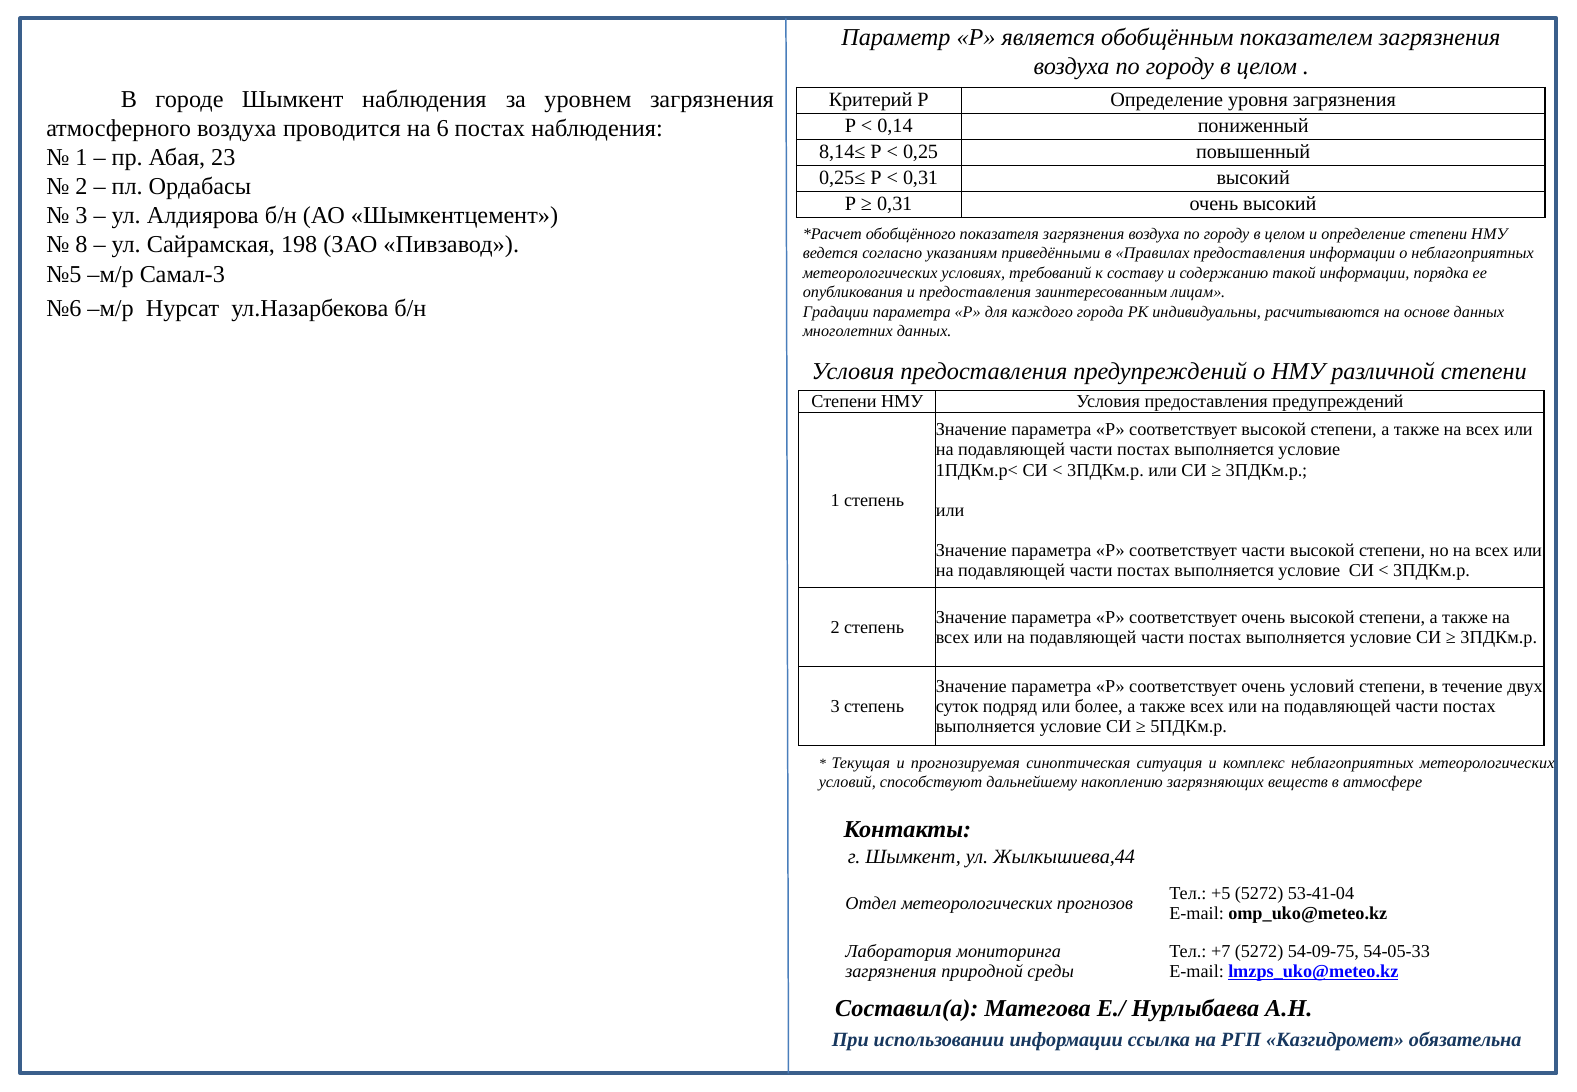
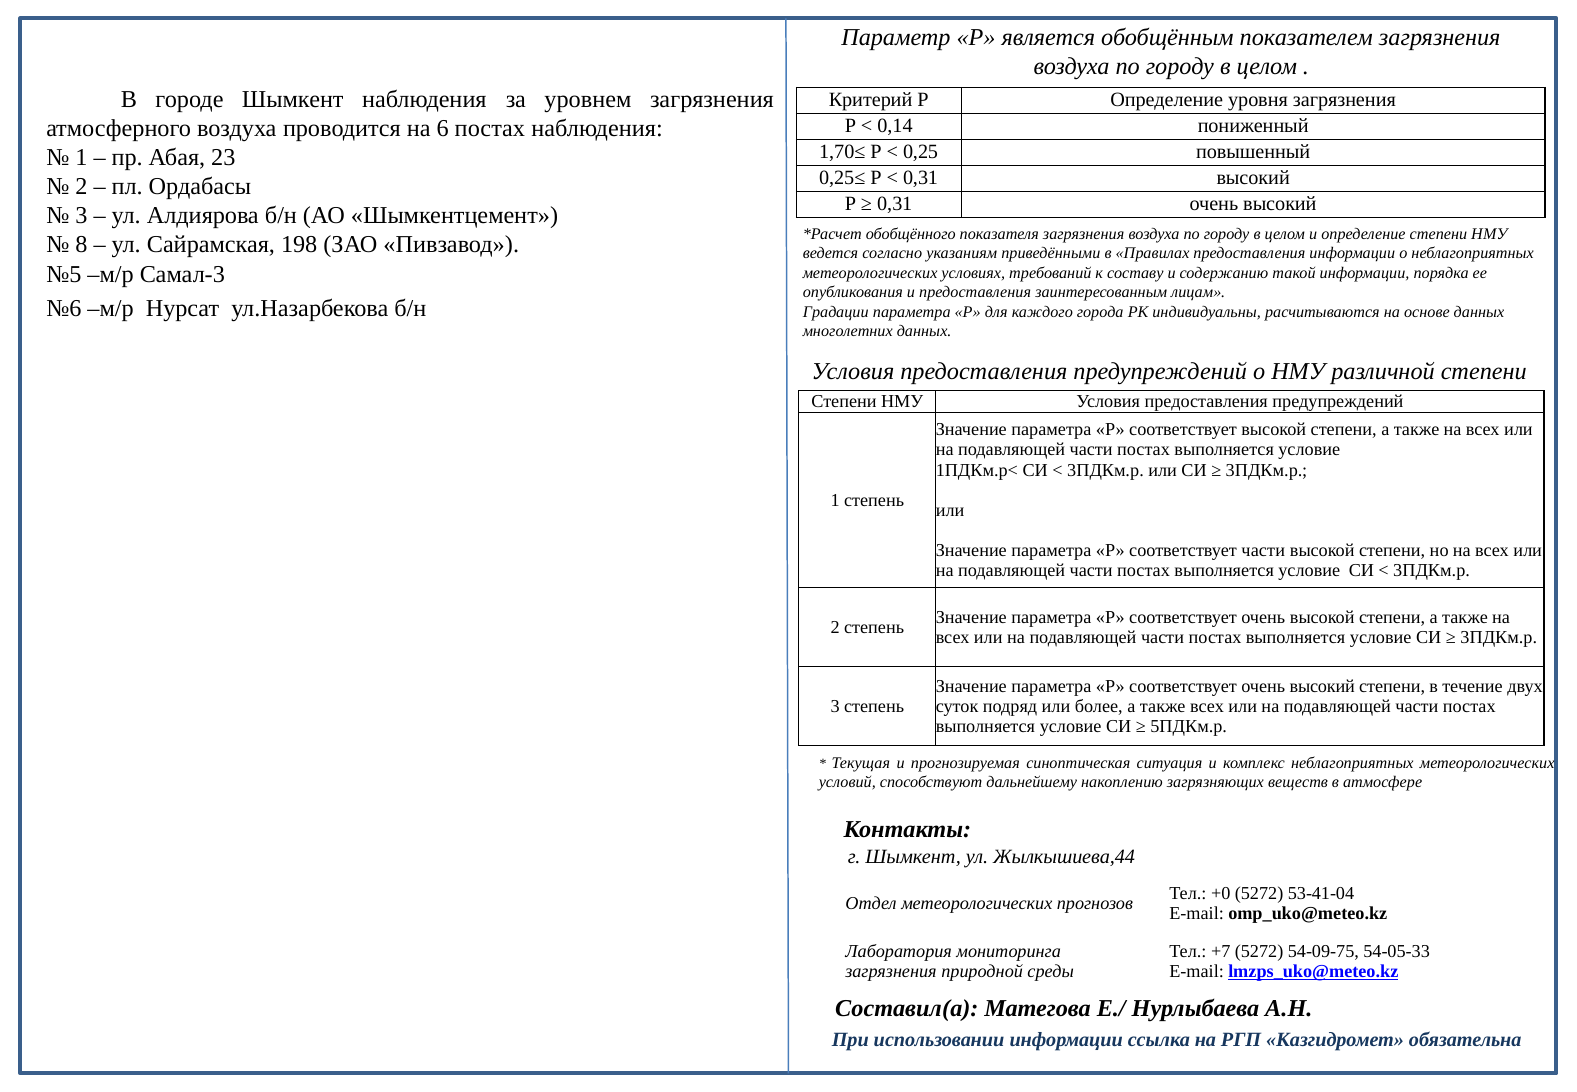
8,14≤: 8,14≤ -> 1,70≤
соответствует очень условий: условий -> высокий
+5: +5 -> +0
